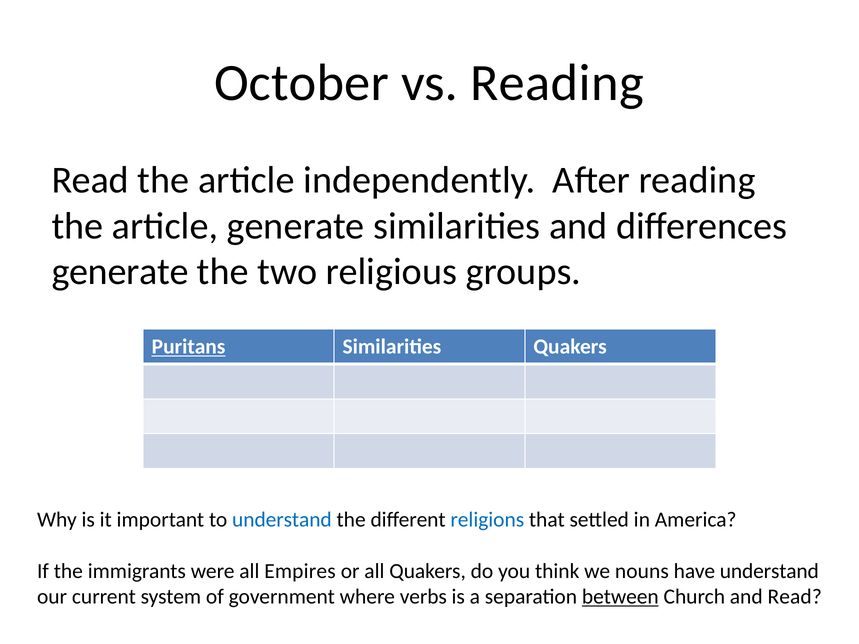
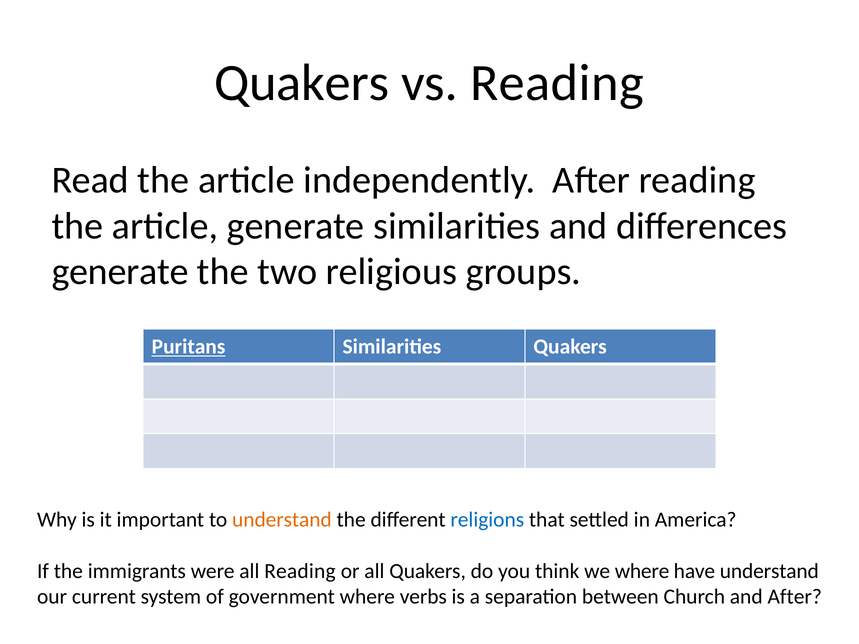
October at (302, 83): October -> Quakers
understand at (282, 520) colour: blue -> orange
all Empires: Empires -> Reading
we nouns: nouns -> where
between underline: present -> none
and Read: Read -> After
